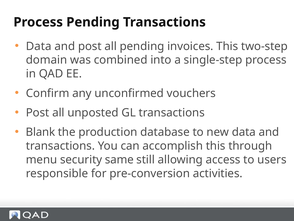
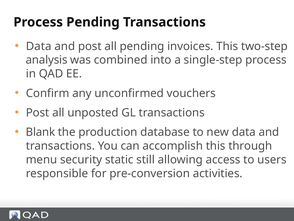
domain: domain -> analysis
same: same -> static
